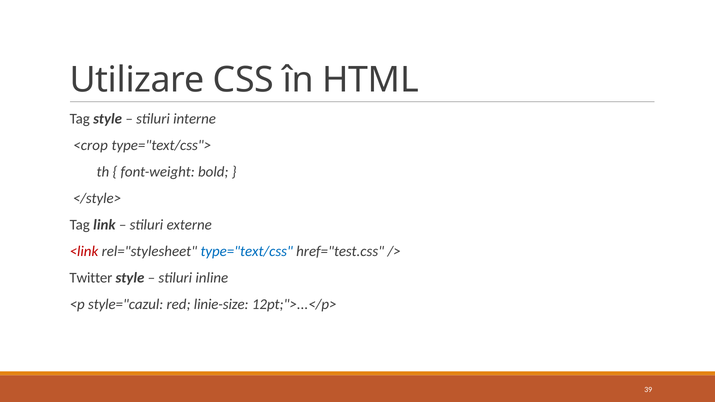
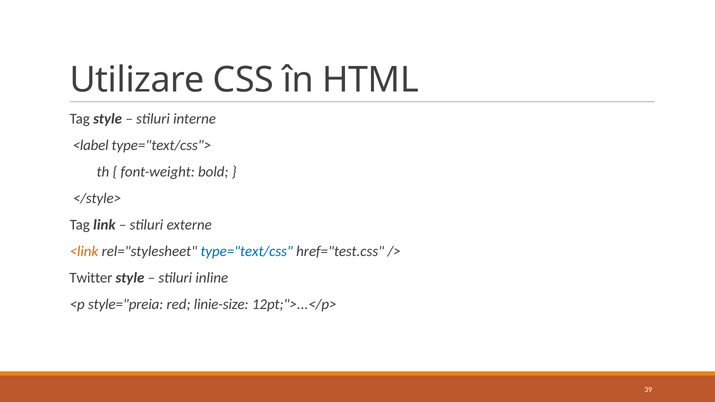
<crop: <crop -> <label
<link colour: red -> orange
style="cazul: style="cazul -> style="preia
